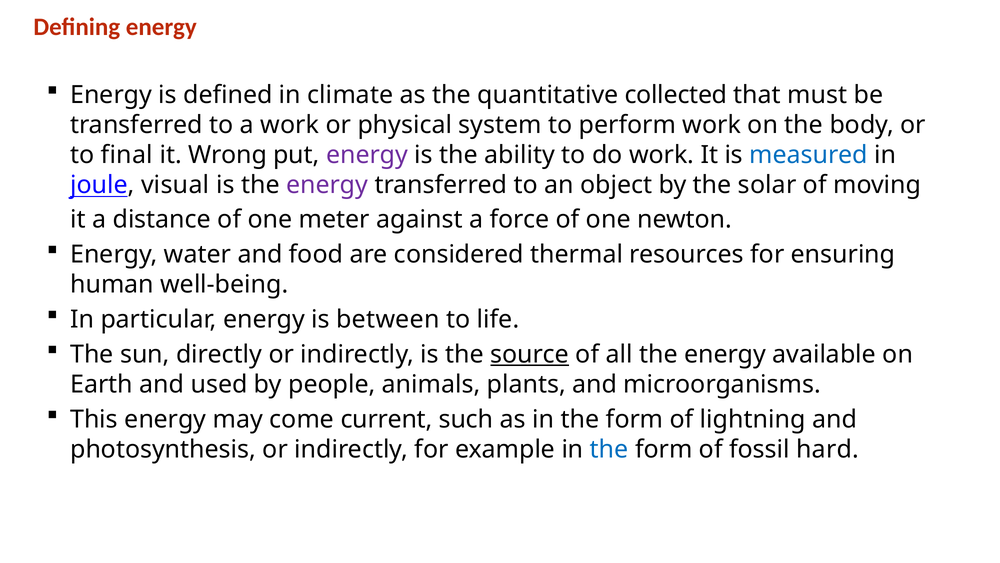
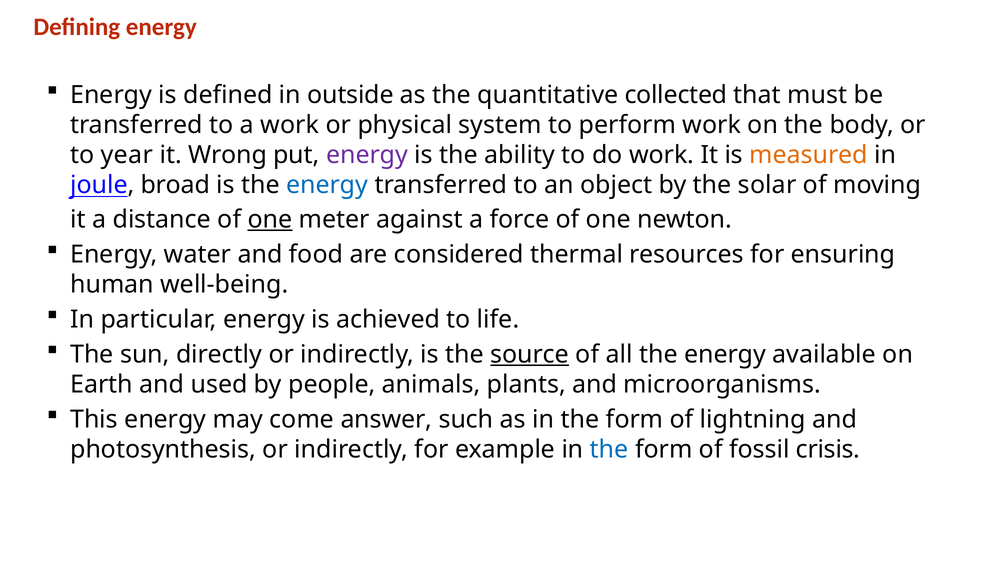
climate: climate -> outside
final: final -> year
measured colour: blue -> orange
visual: visual -> broad
energy at (327, 185) colour: purple -> blue
one at (270, 219) underline: none -> present
between: between -> achieved
current: current -> answer
hard: hard -> crisis
